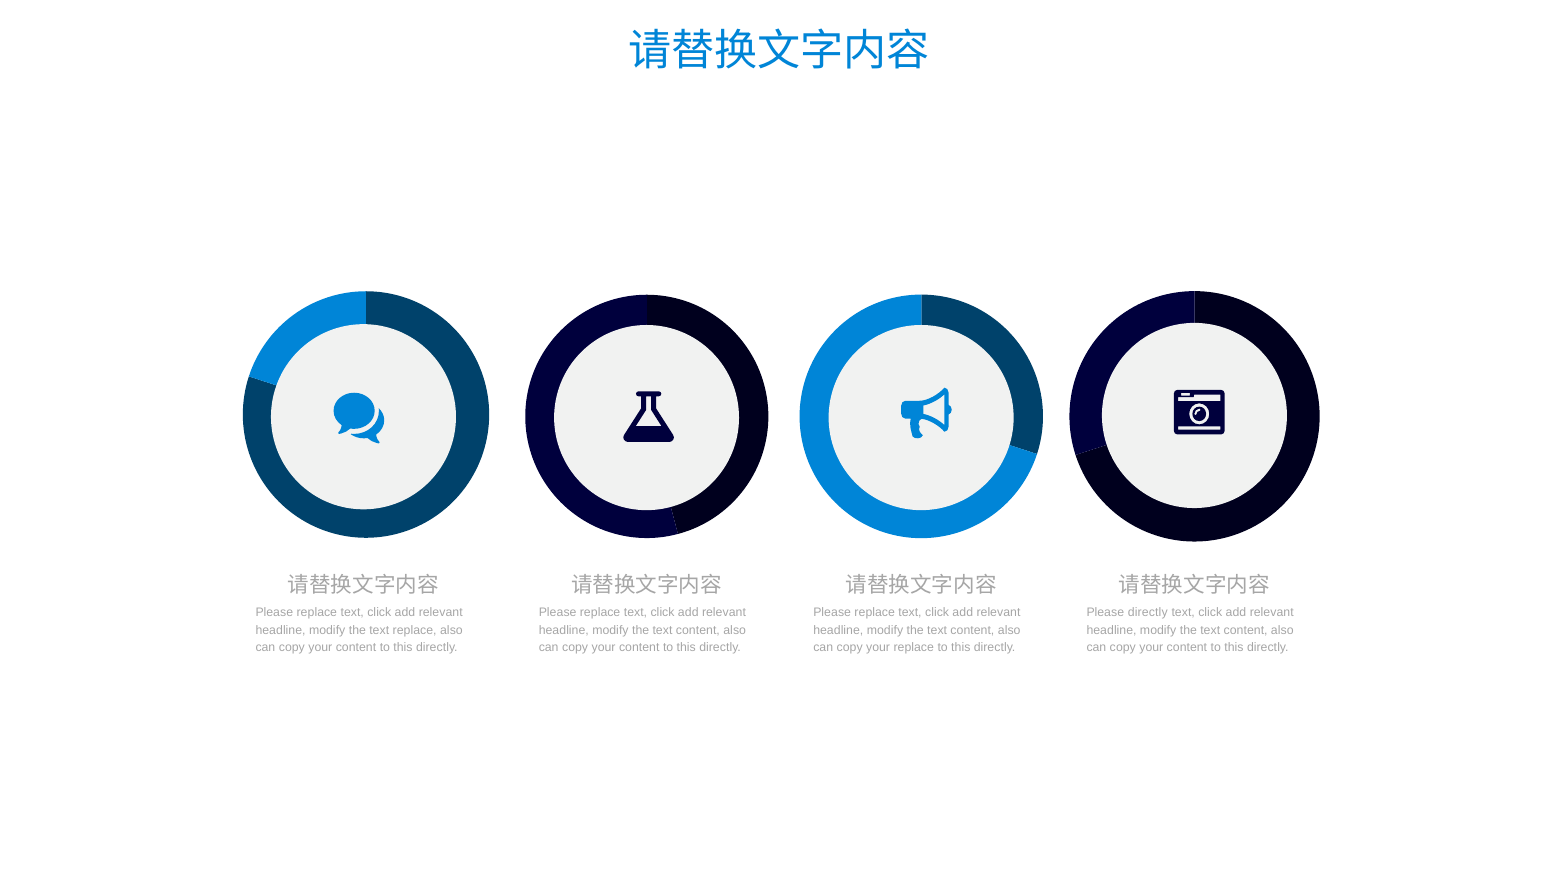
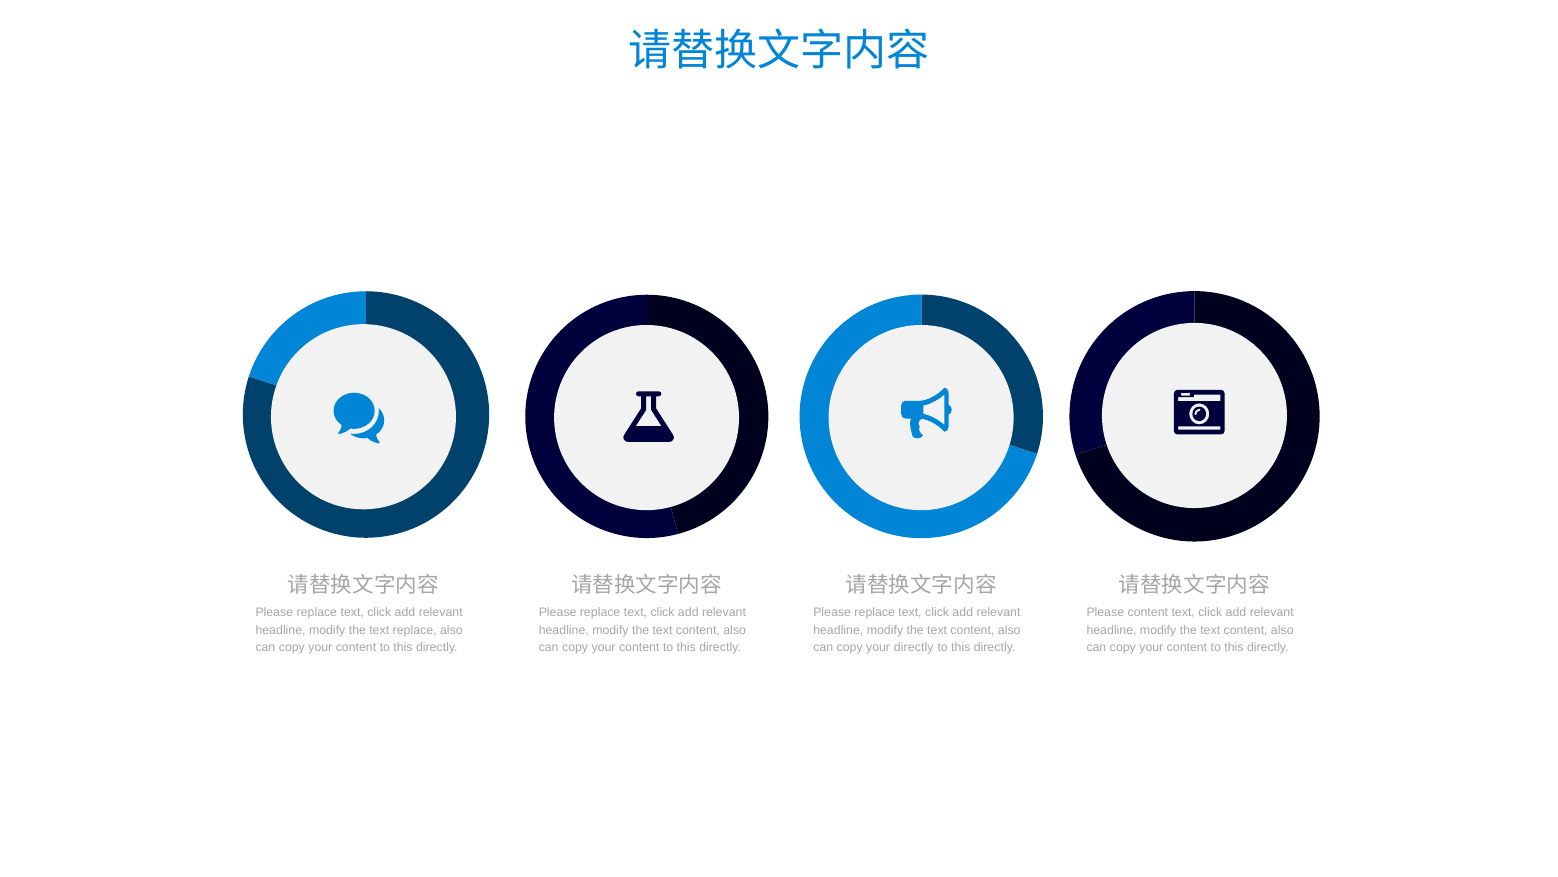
Please directly: directly -> content
your replace: replace -> directly
